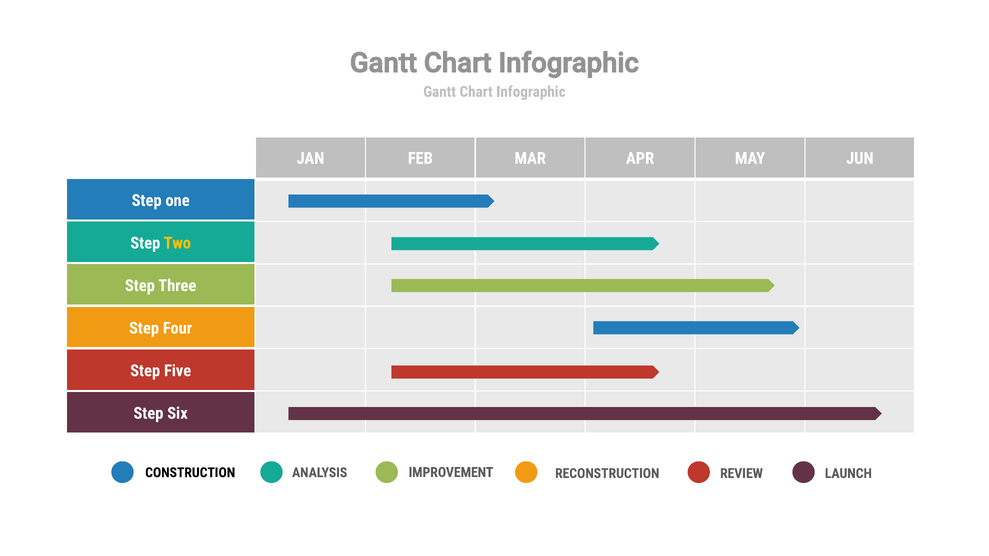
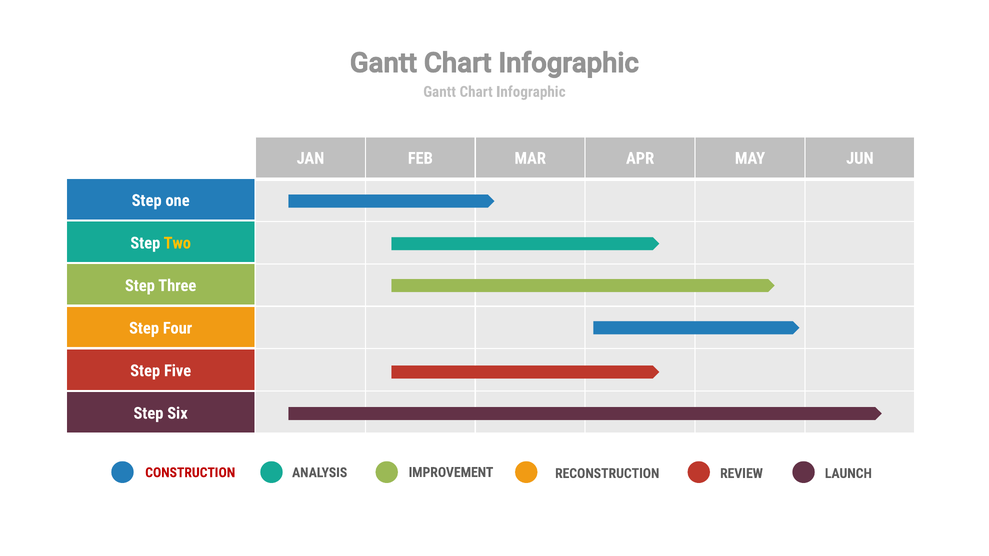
CONSTRUCTION colour: black -> red
